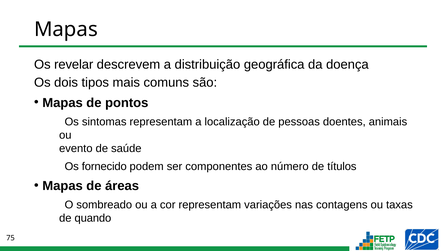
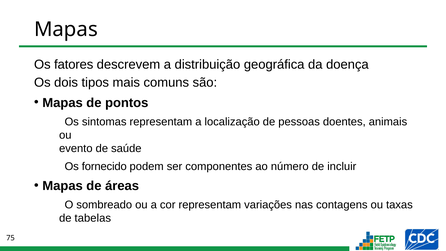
revelar: revelar -> fatores
títulos: títulos -> incluir
quando: quando -> tabelas
